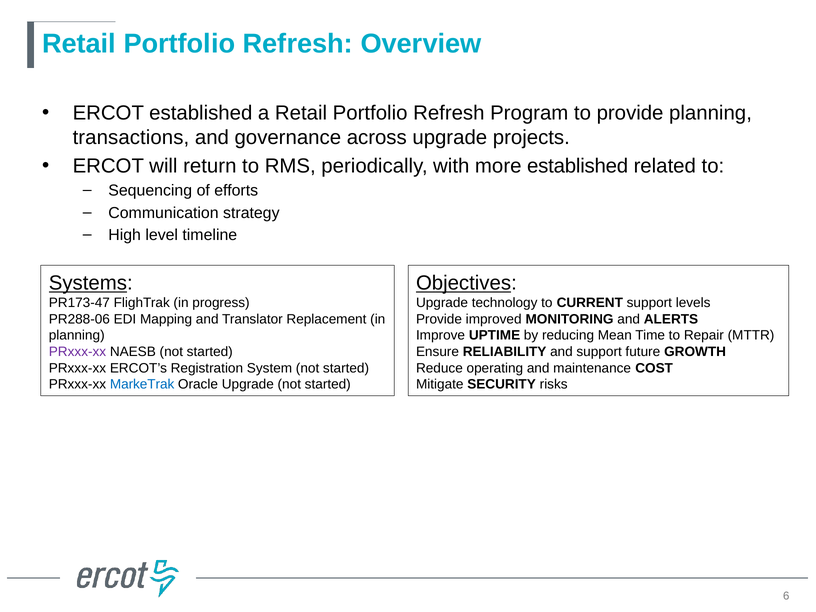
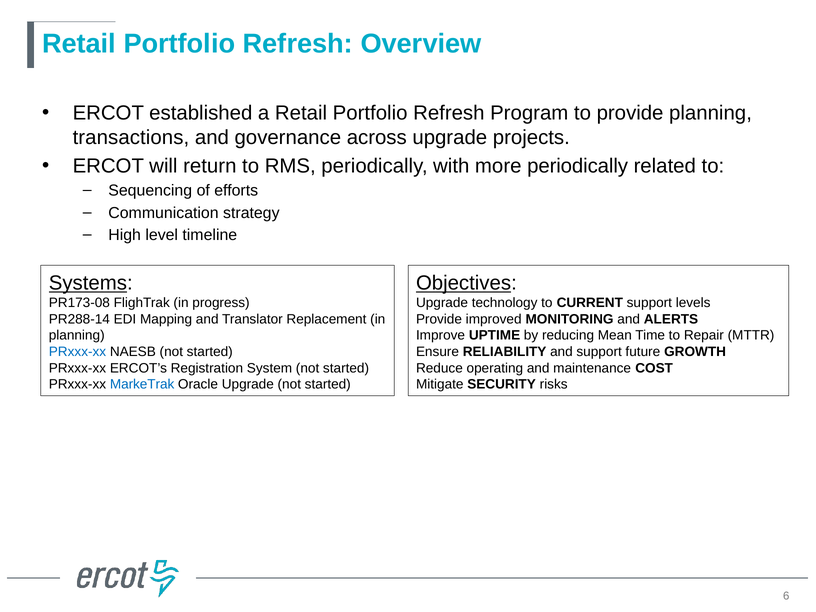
more established: established -> periodically
PR173-47: PR173-47 -> PR173-08
PR288-06: PR288-06 -> PR288-14
PRxxx-xx at (77, 352) colour: purple -> blue
